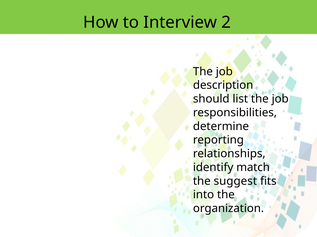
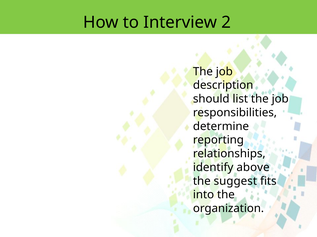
match: match -> above
